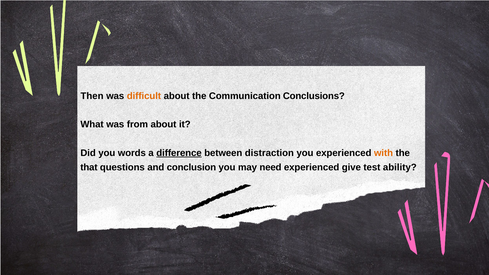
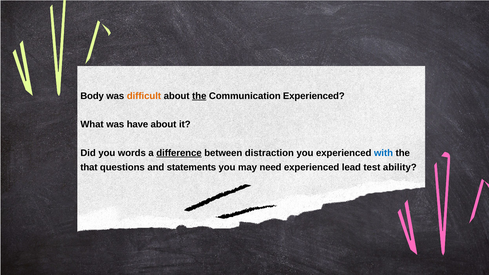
Then: Then -> Body
the at (199, 96) underline: none -> present
Communication Conclusions: Conclusions -> Experienced
from: from -> have
with colour: orange -> blue
conclusion: conclusion -> statements
give: give -> lead
